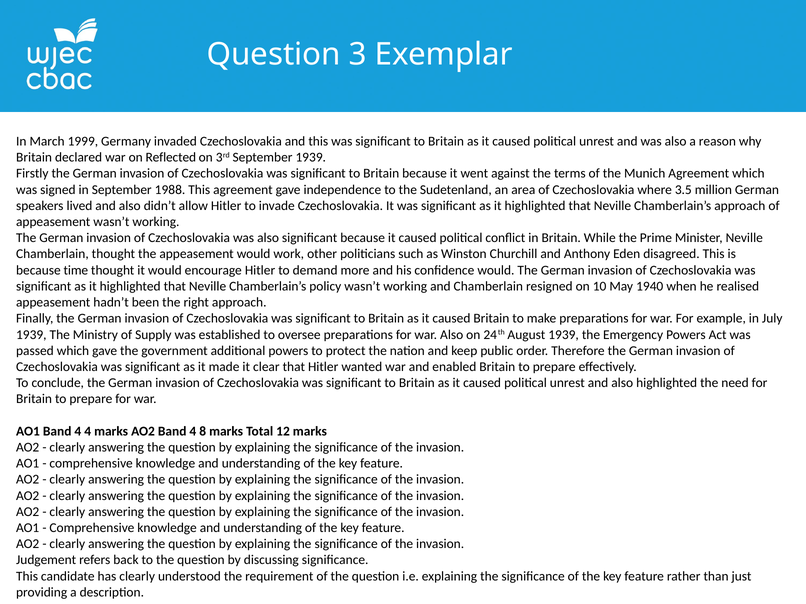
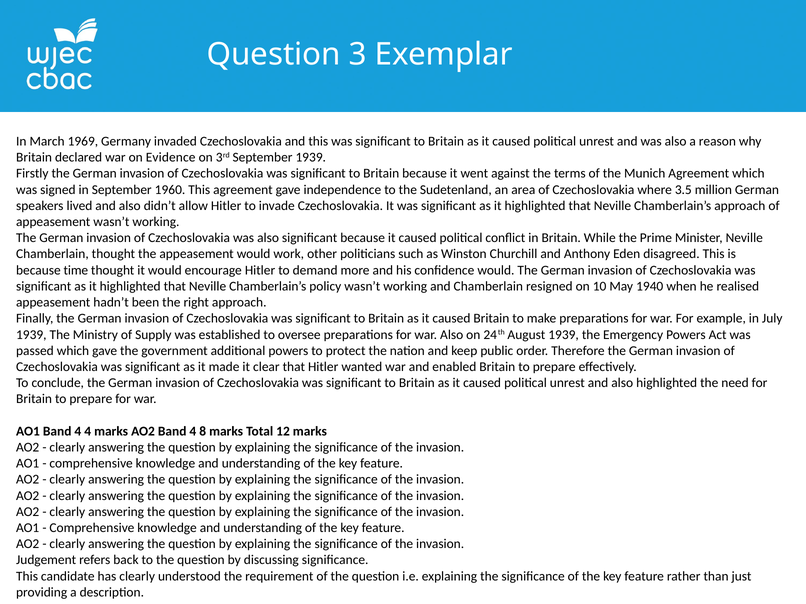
1999: 1999 -> 1969
Reflected: Reflected -> Evidence
1988: 1988 -> 1960
